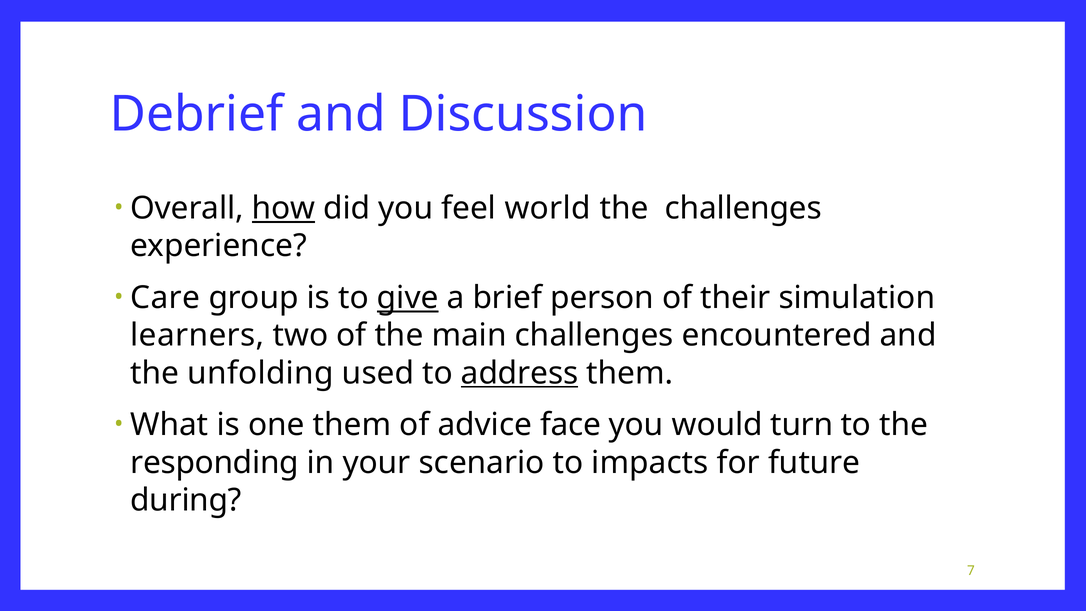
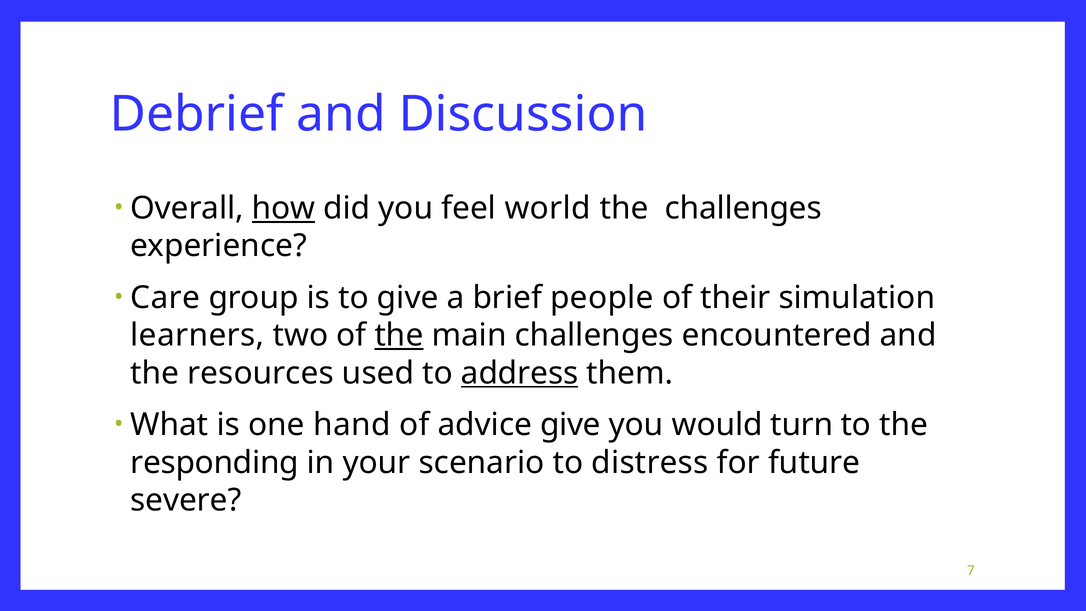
give at (408, 298) underline: present -> none
person: person -> people
the at (399, 335) underline: none -> present
unfolding: unfolding -> resources
one them: them -> hand
advice face: face -> give
impacts: impacts -> distress
during: during -> severe
